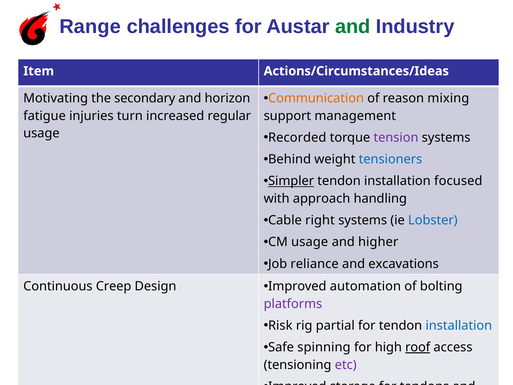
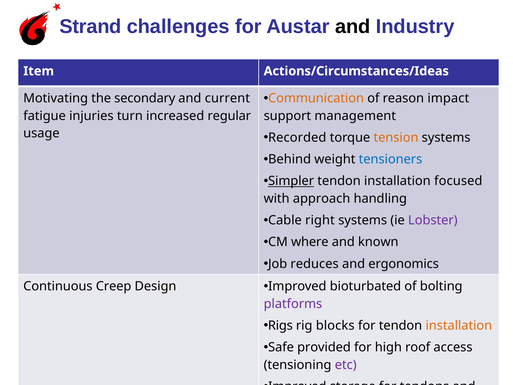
Range: Range -> Strand
and at (353, 27) colour: green -> black
mixing: mixing -> impact
horizon: horizon -> current
tension colour: purple -> orange
Lobster colour: blue -> purple
CM usage: usage -> where
higher: higher -> known
reliance: reliance -> reduces
excavations: excavations -> ergonomics
automation: automation -> bioturbated
Risk: Risk -> Rigs
partial: partial -> blocks
installation at (459, 325) colour: blue -> orange
spinning: spinning -> provided
roof underline: present -> none
